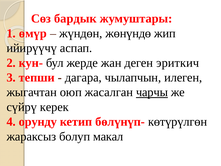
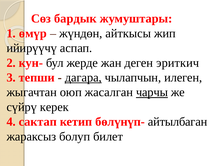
жөнүндө: жөнүндө -> айткысы
дагара underline: none -> present
орунду: орунду -> сактап
көтүрүлгөн: көтүрүлгөн -> айтылбаган
макал: макал -> билет
